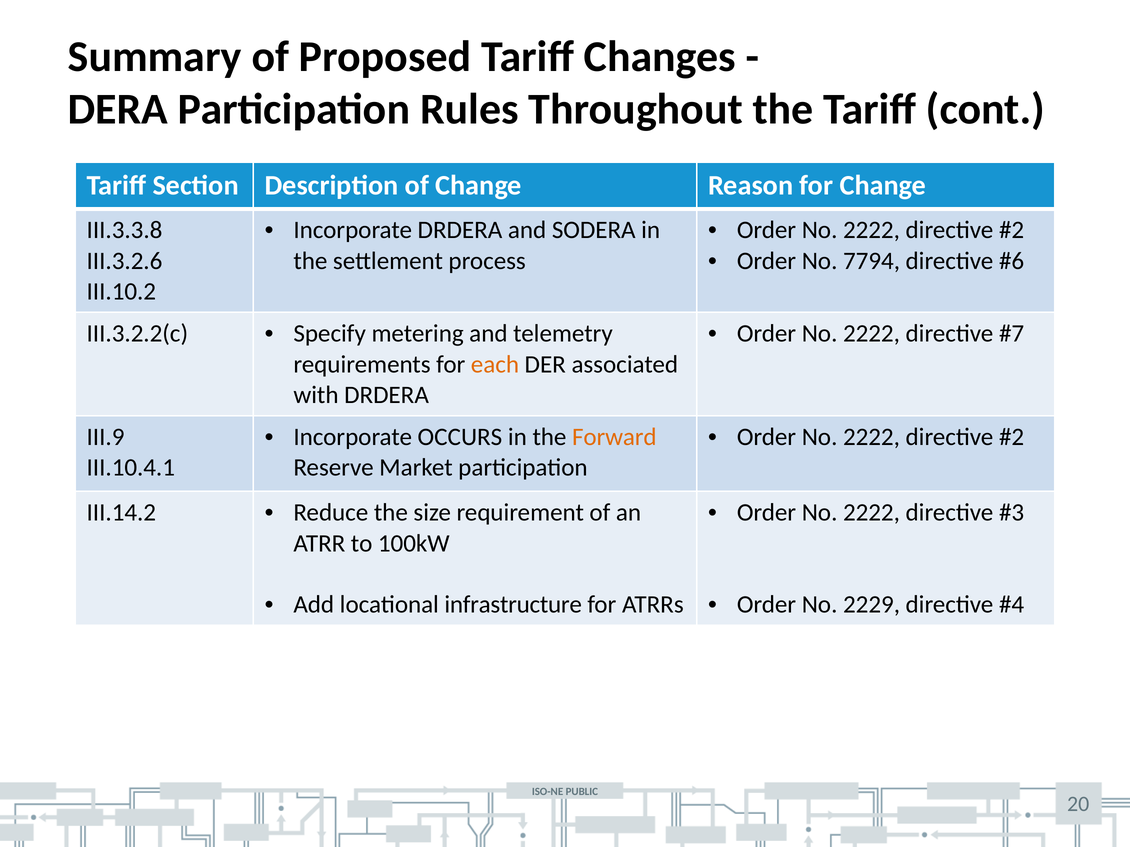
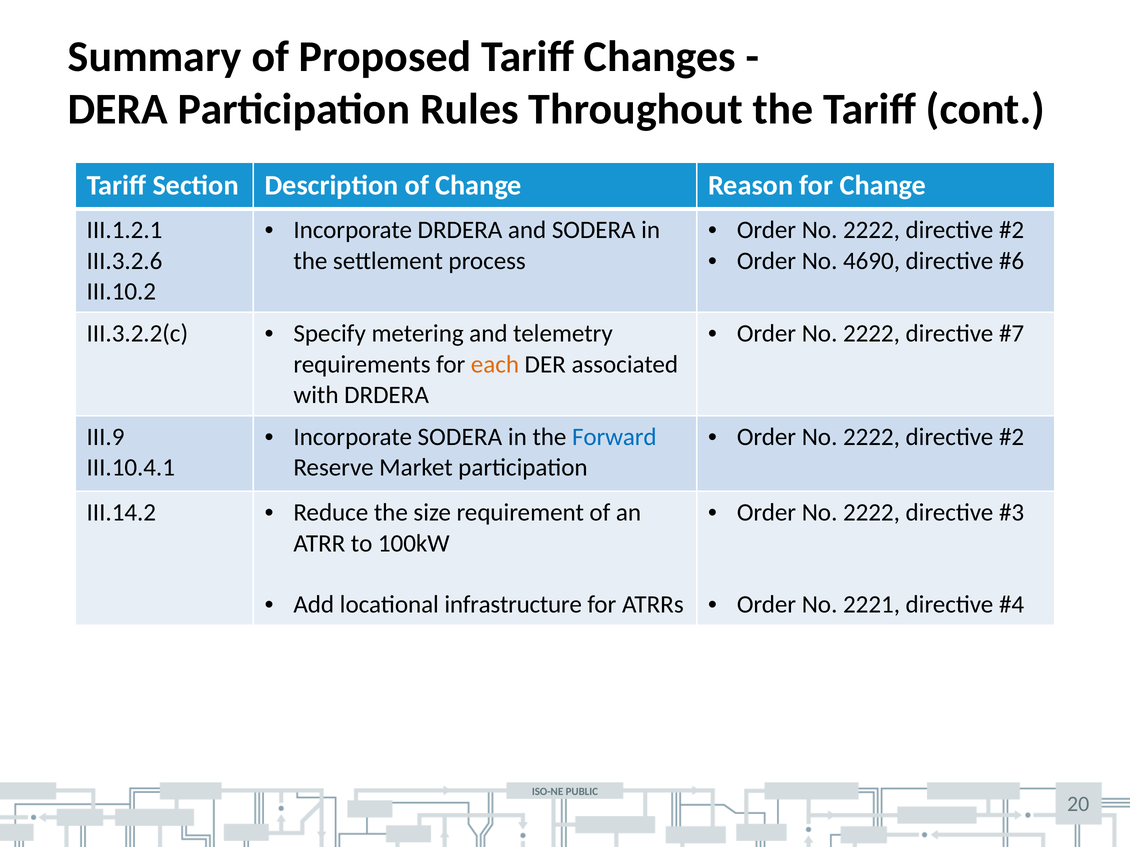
III.3.3.8: III.3.3.8 -> III.1.2.1
7794: 7794 -> 4690
Incorporate OCCURS: OCCURS -> SODERA
Forward colour: orange -> blue
2229: 2229 -> 2221
